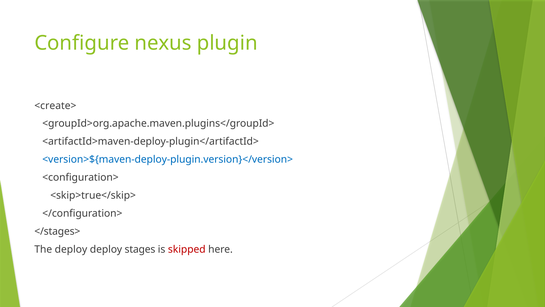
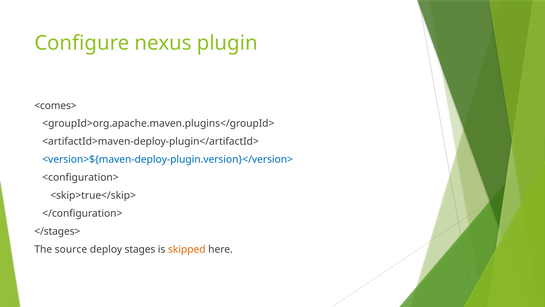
<create>: <create> -> <comes>
The deploy: deploy -> source
skipped colour: red -> orange
